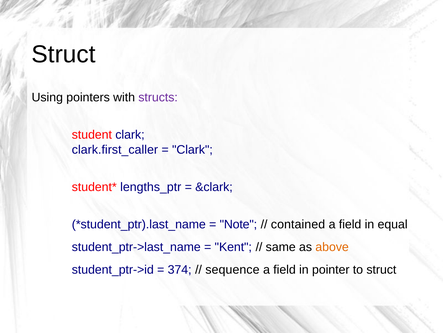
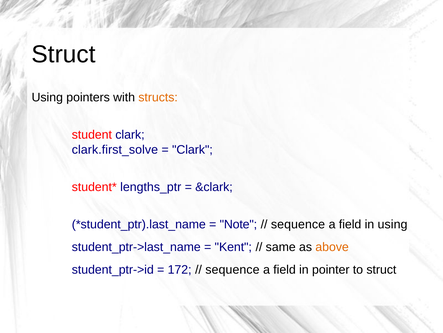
structs colour: purple -> orange
clark.first_caller: clark.first_caller -> clark.first_solve
contained at (298, 224): contained -> sequence
in equal: equal -> using
374: 374 -> 172
